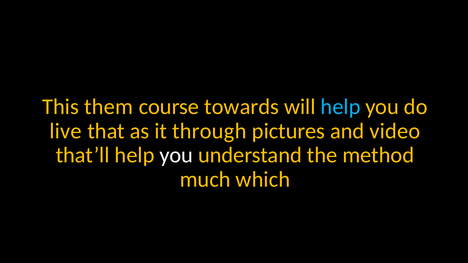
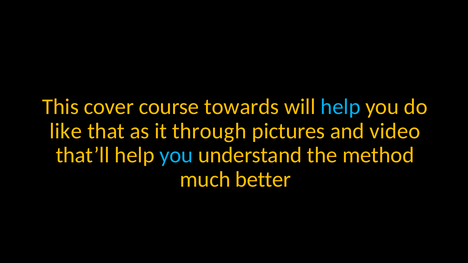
them: them -> cover
live: live -> like
you at (176, 155) colour: white -> light blue
which: which -> better
